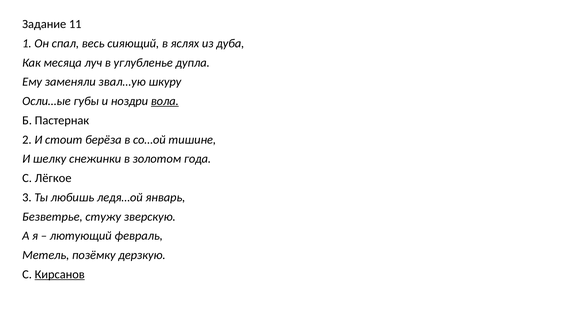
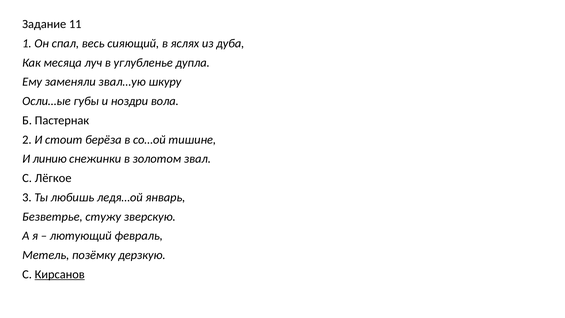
вола underline: present -> none
шелку: шелку -> линию
года: года -> звал
